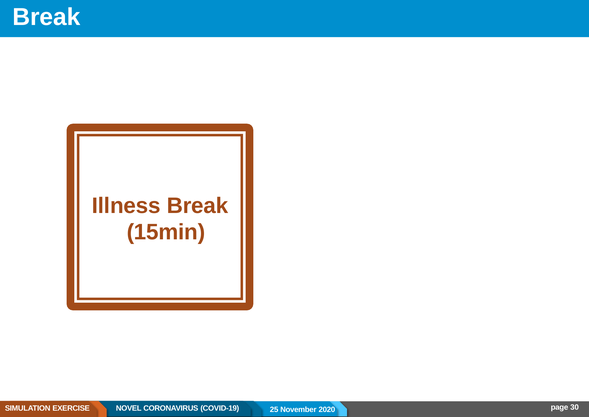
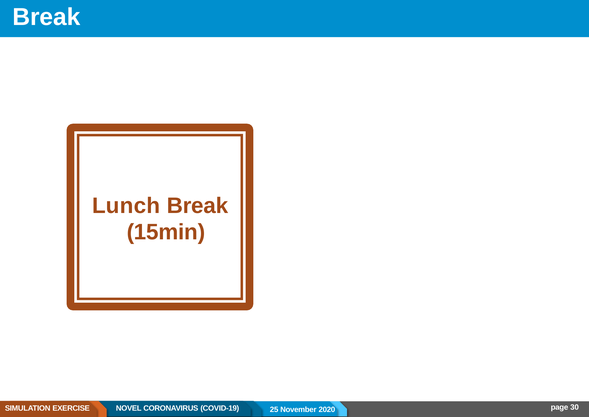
Illness: Illness -> Lunch
